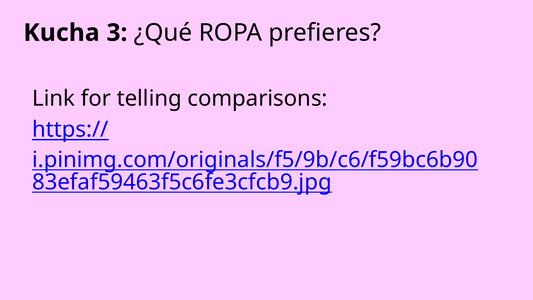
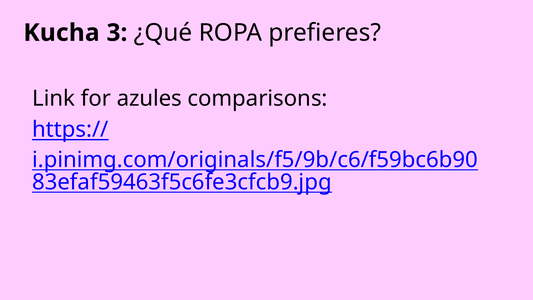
telling: telling -> azules
